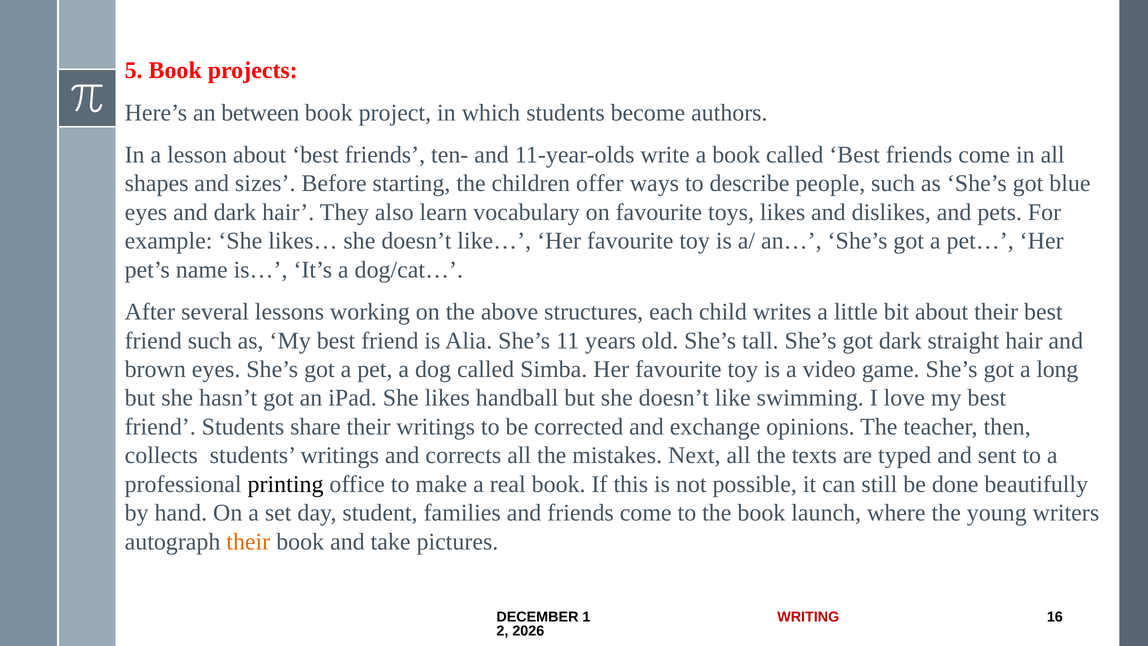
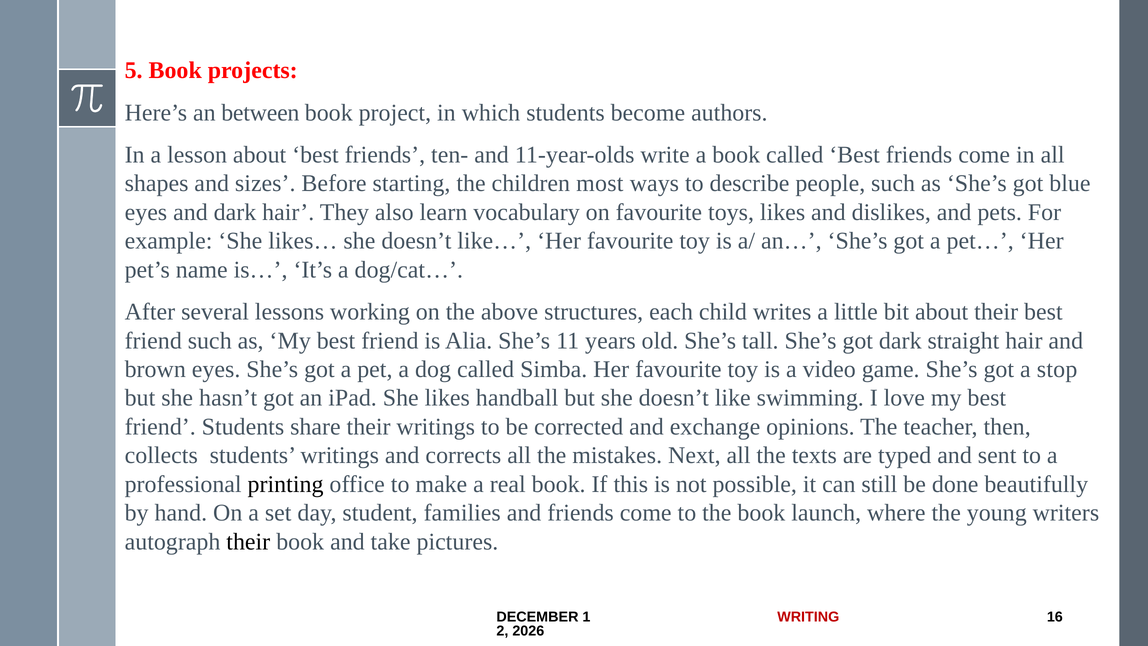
offer: offer -> most
long: long -> stop
their at (248, 541) colour: orange -> black
